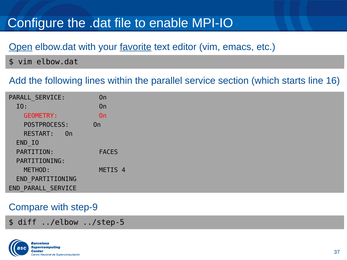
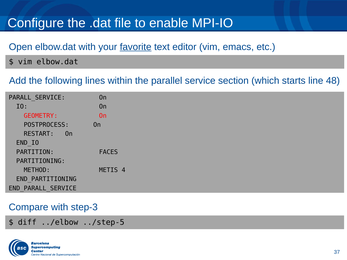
Open underline: present -> none
16: 16 -> 48
step-9: step-9 -> step-3
